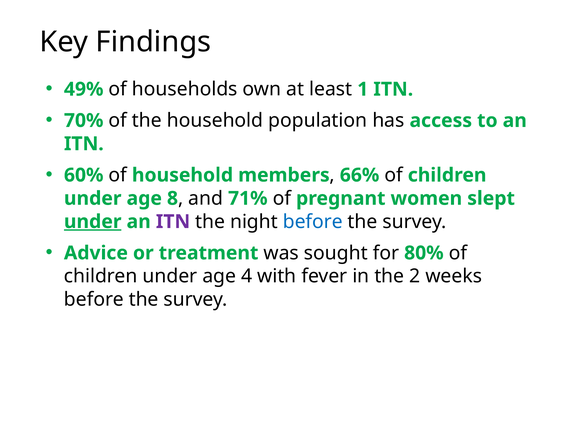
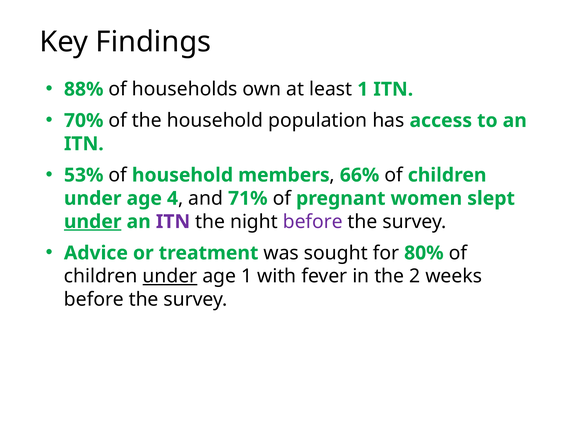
49%: 49% -> 88%
60%: 60% -> 53%
8: 8 -> 4
before at (313, 222) colour: blue -> purple
under at (170, 276) underline: none -> present
age 4: 4 -> 1
